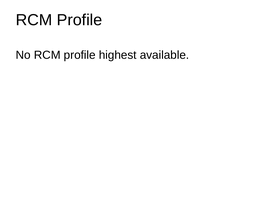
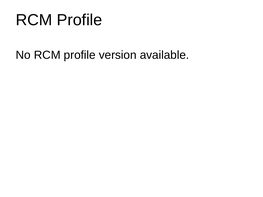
highest: highest -> version
